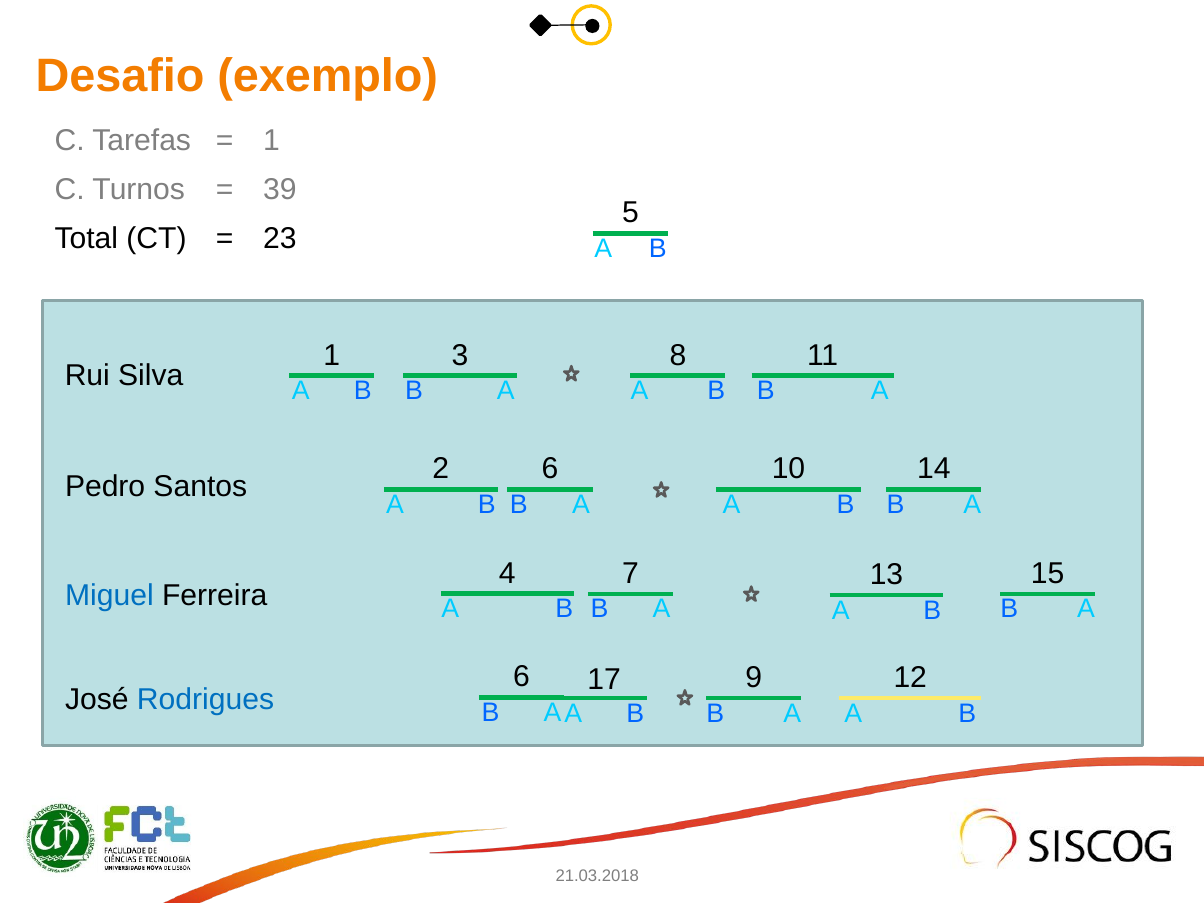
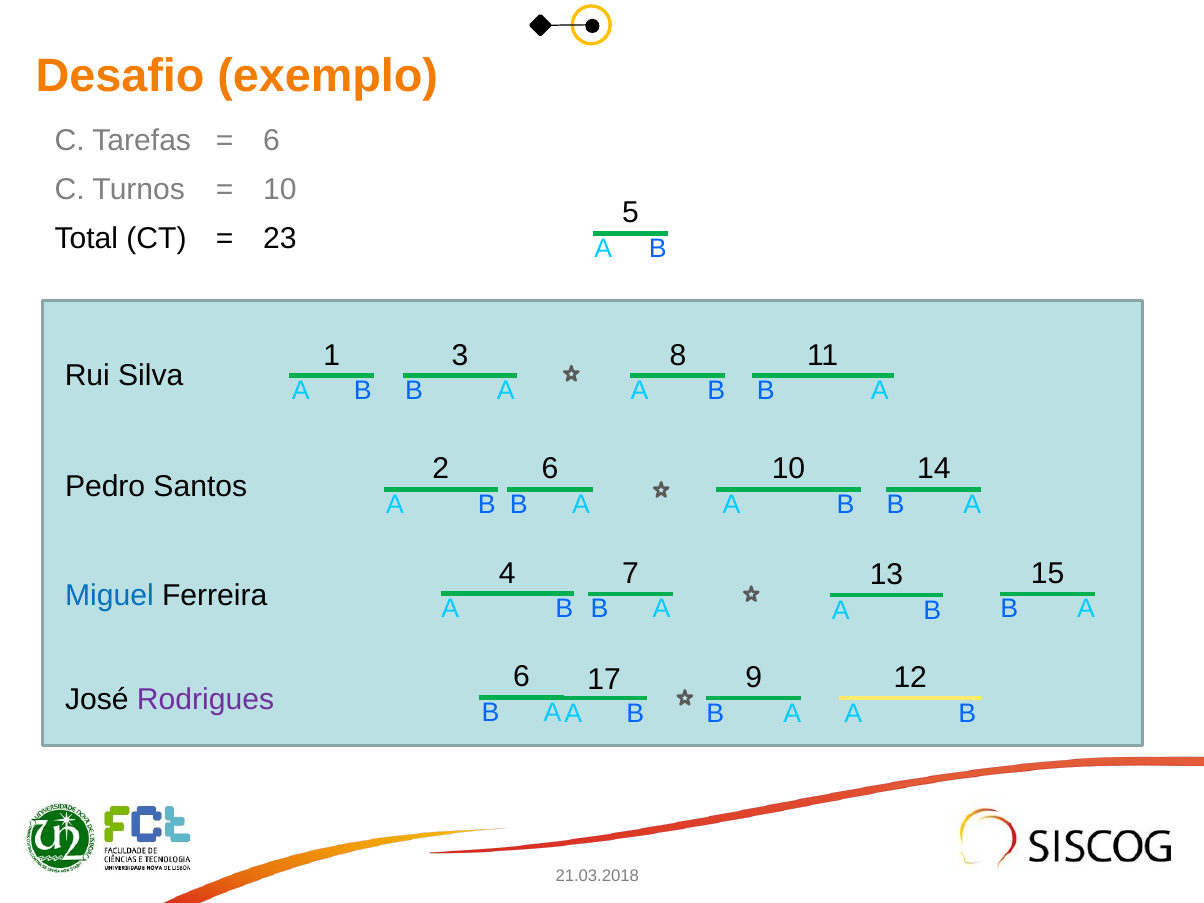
1 at (272, 140): 1 -> 6
39 at (280, 189): 39 -> 10
Rodrigues colour: blue -> purple
